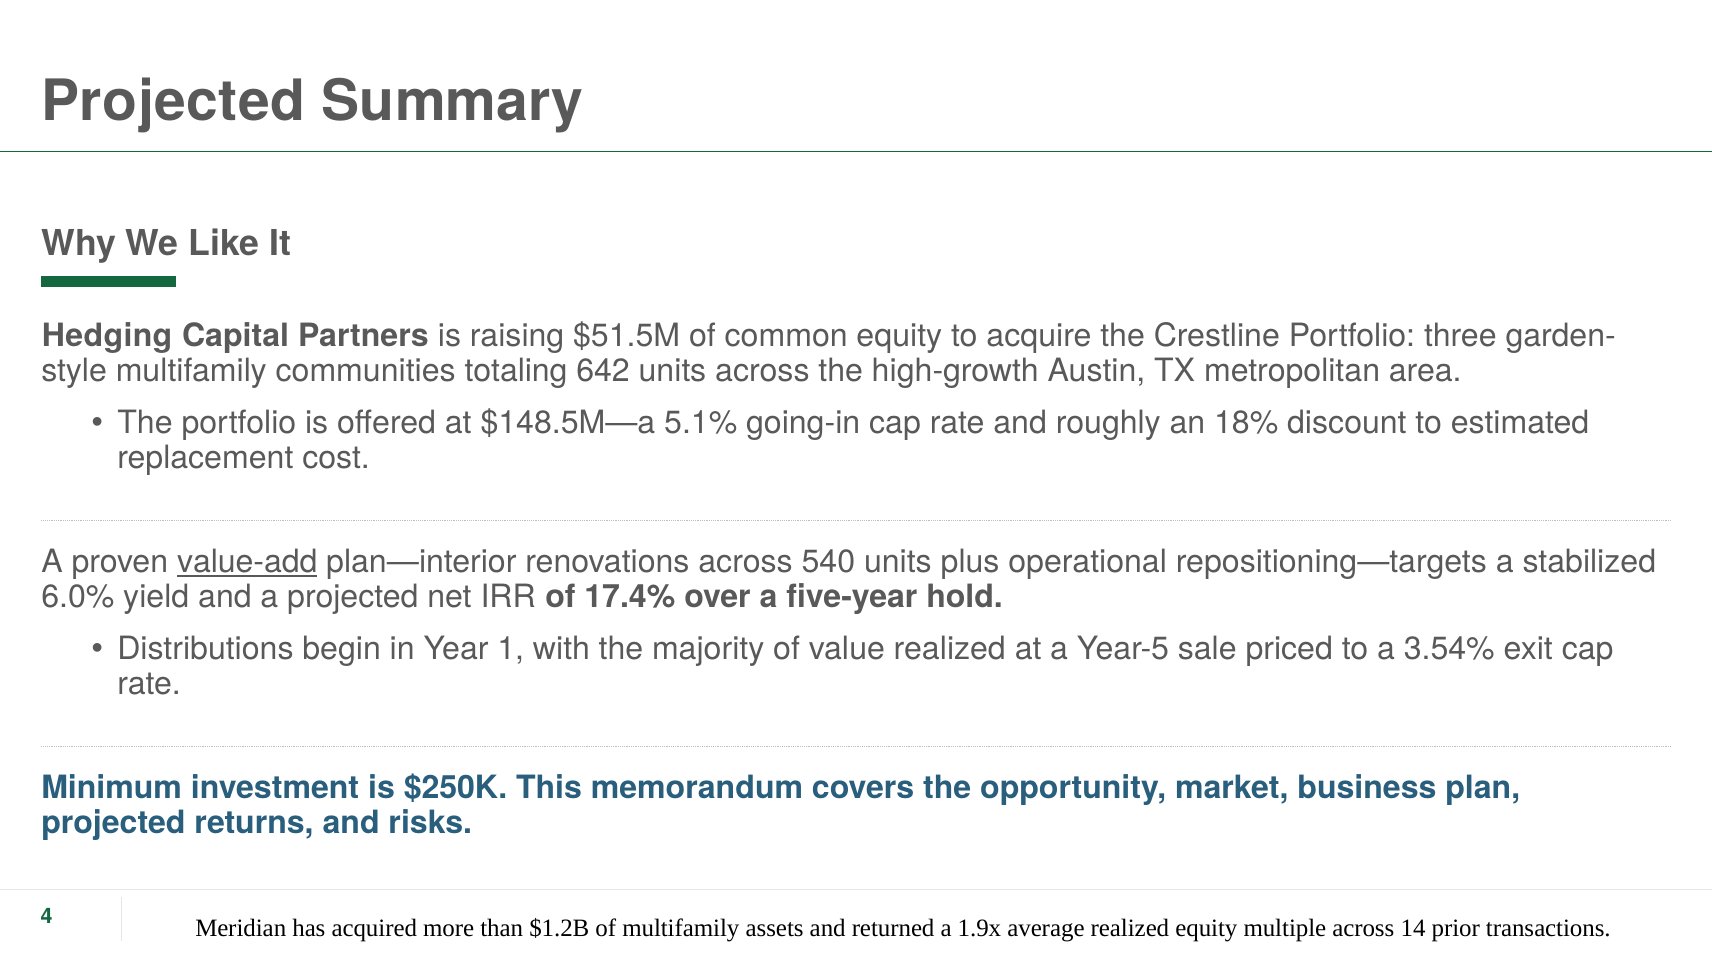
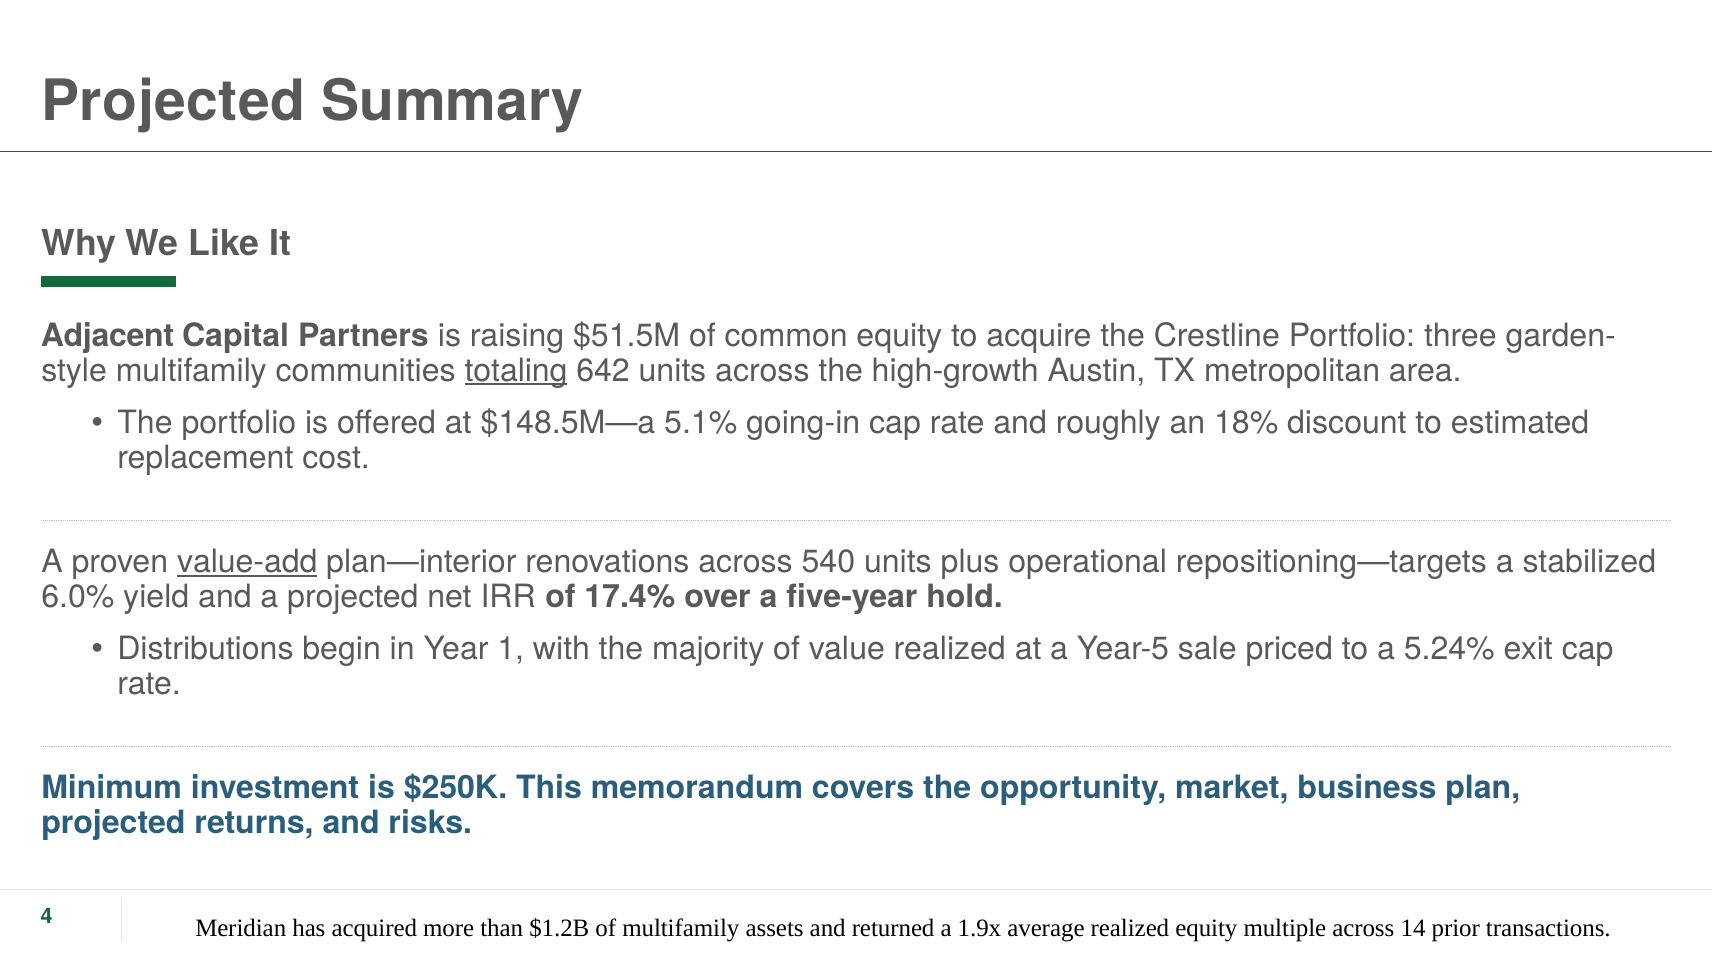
Hedging: Hedging -> Adjacent
totaling underline: none -> present
3.54%: 3.54% -> 5.24%
